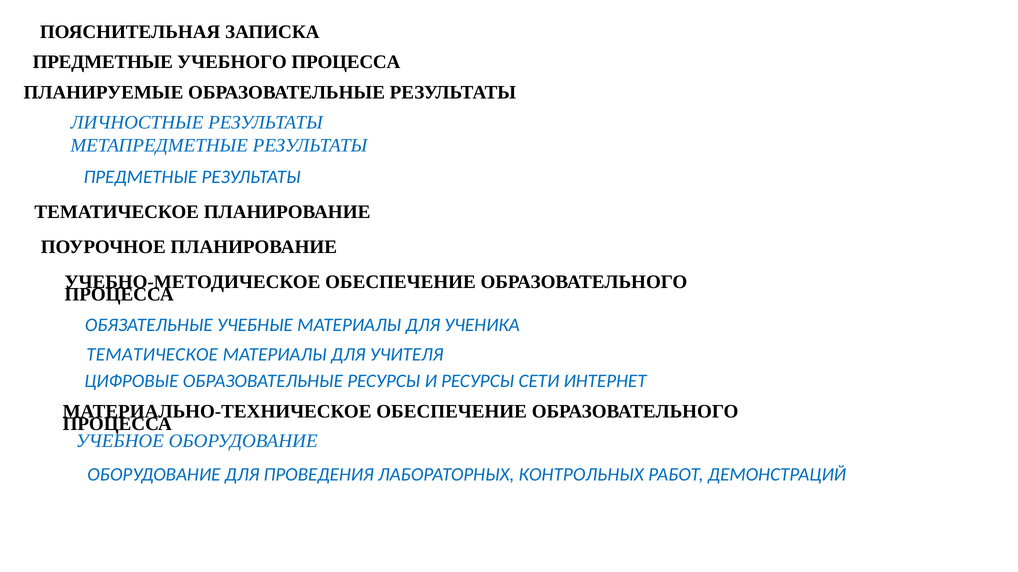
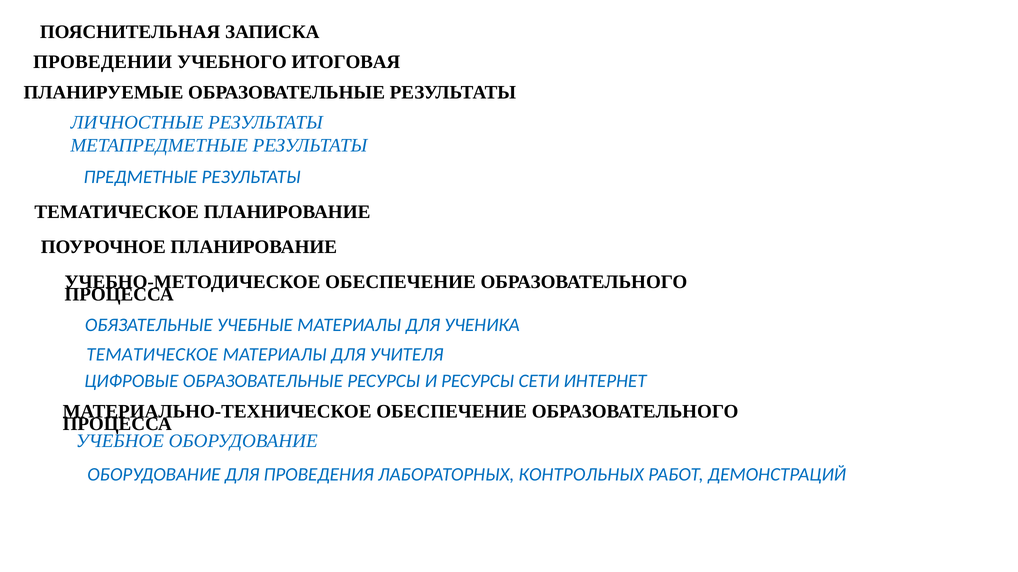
ПРЕДМЕТНЫЕ at (103, 62): ПРЕДМЕТНЫЕ -> ПРОВЕДЕНИИ
УЧЕБНОГО ПРОЦЕССА: ПРОЦЕССА -> ИТОГОВАЯ
